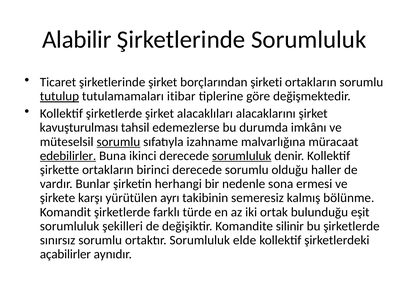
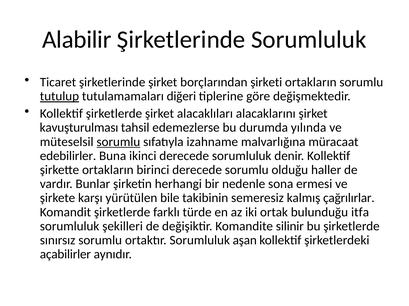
itibar: itibar -> diğeri
imkânı: imkânı -> yılında
edebilirler underline: present -> none
sorumluluk at (242, 156) underline: present -> none
ayrı: ayrı -> bile
bölünme: bölünme -> çağrılırlar
eşit: eşit -> itfa
elde: elde -> aşan
